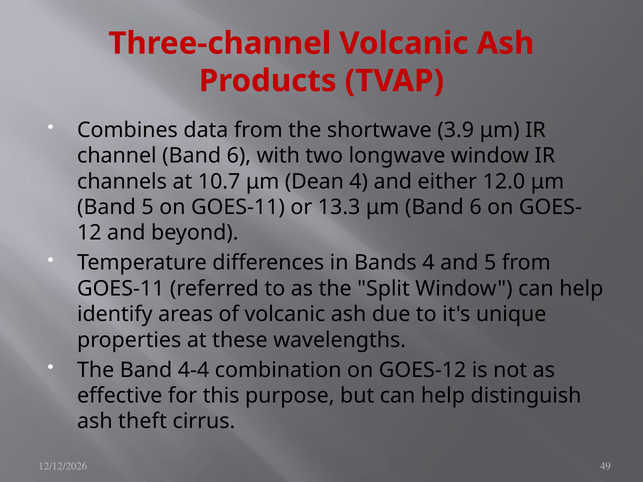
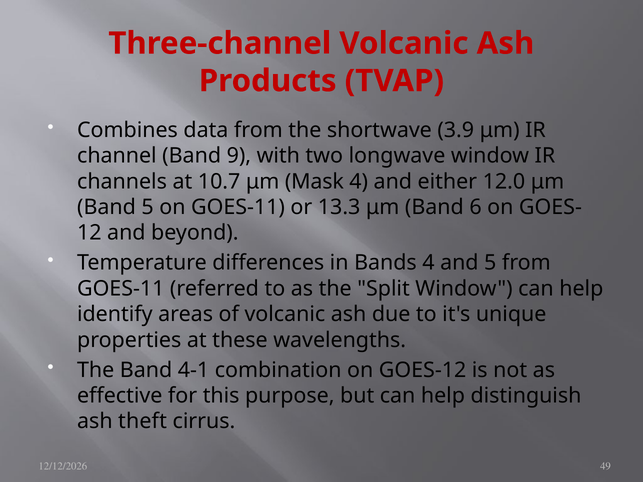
channel Band 6: 6 -> 9
Dean: Dean -> Mask
4-4: 4-4 -> 4-1
